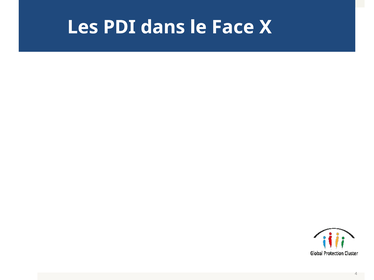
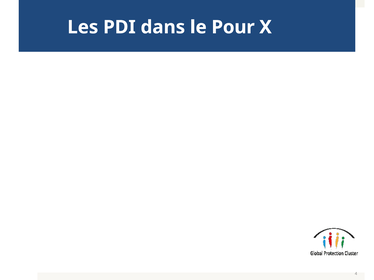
Face: Face -> Pour
